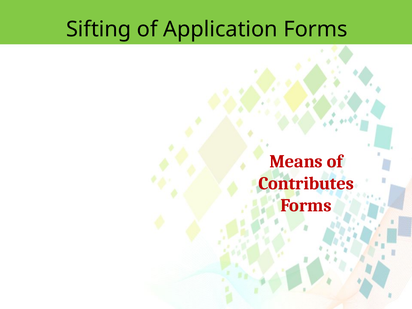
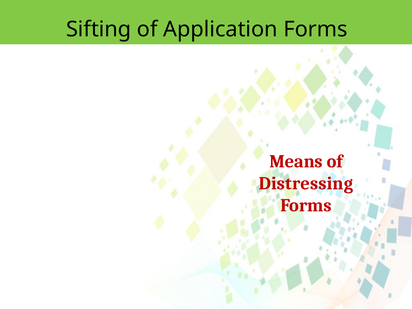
Contributes: Contributes -> Distressing
